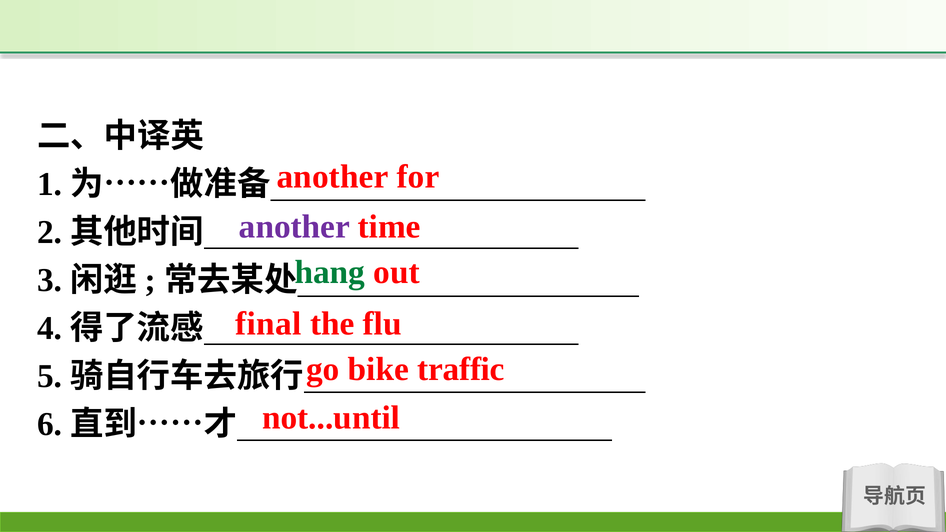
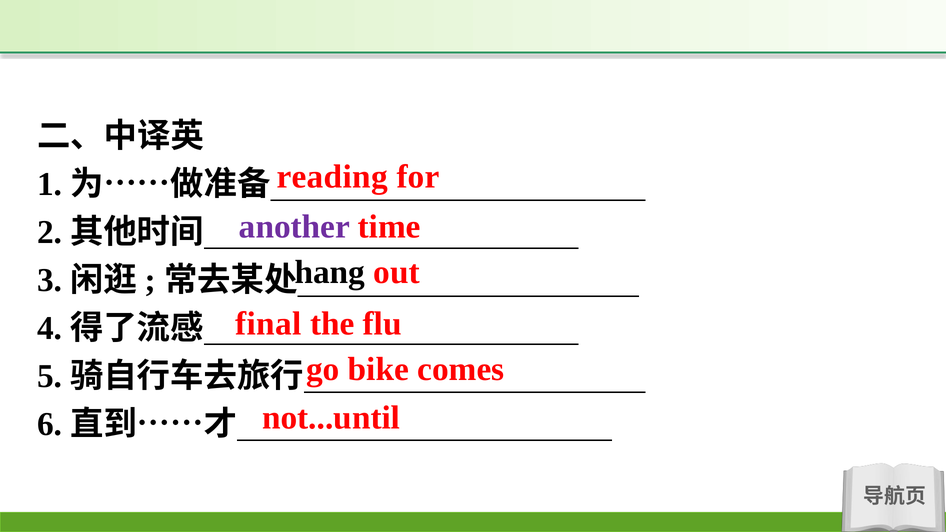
another at (332, 177): another -> reading
hang colour: green -> black
traffic: traffic -> comes
